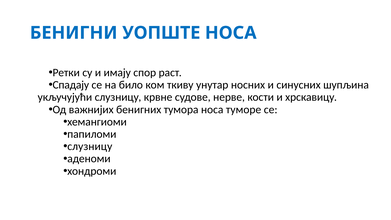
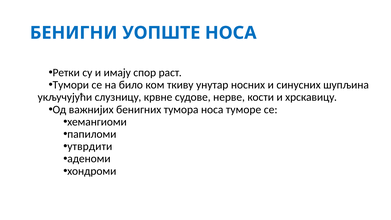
Спадају: Спадају -> Тумори
слузницу at (90, 146): слузницу -> утврдити
